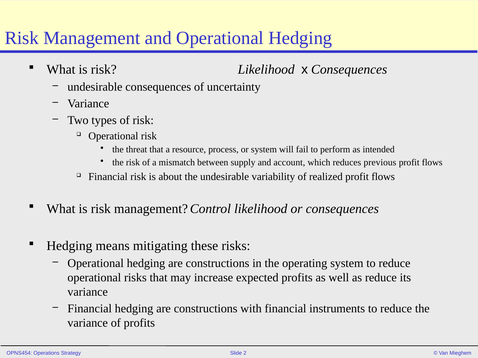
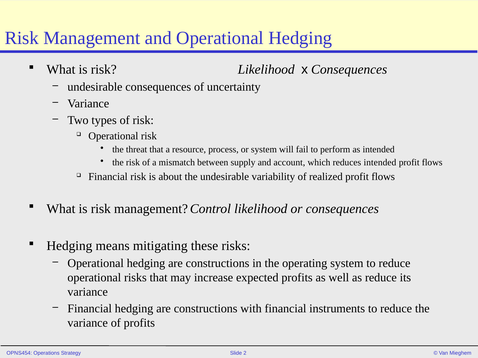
reduces previous: previous -> intended
